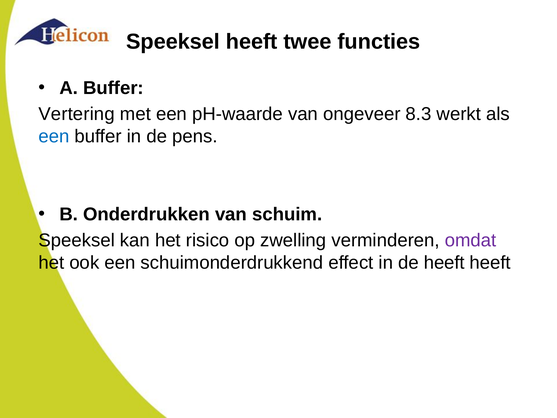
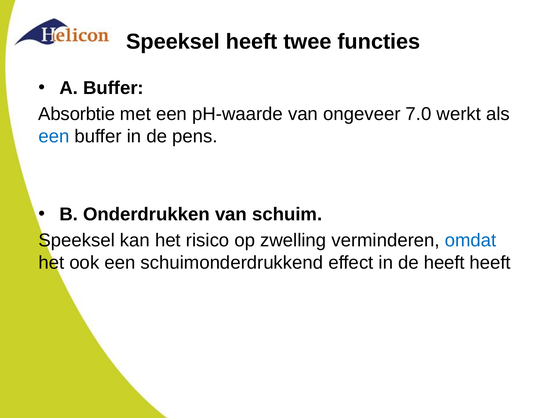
Vertering: Vertering -> Absorbtie
8.3: 8.3 -> 7.0
omdat colour: purple -> blue
